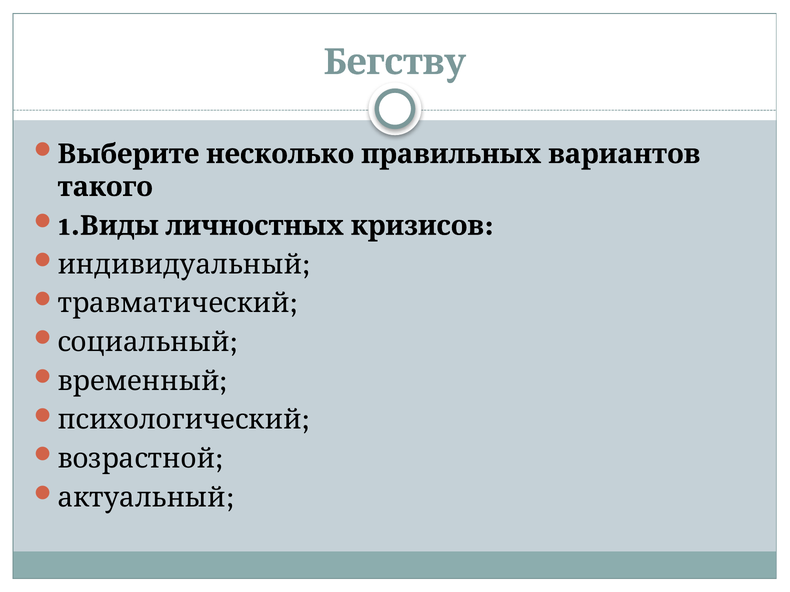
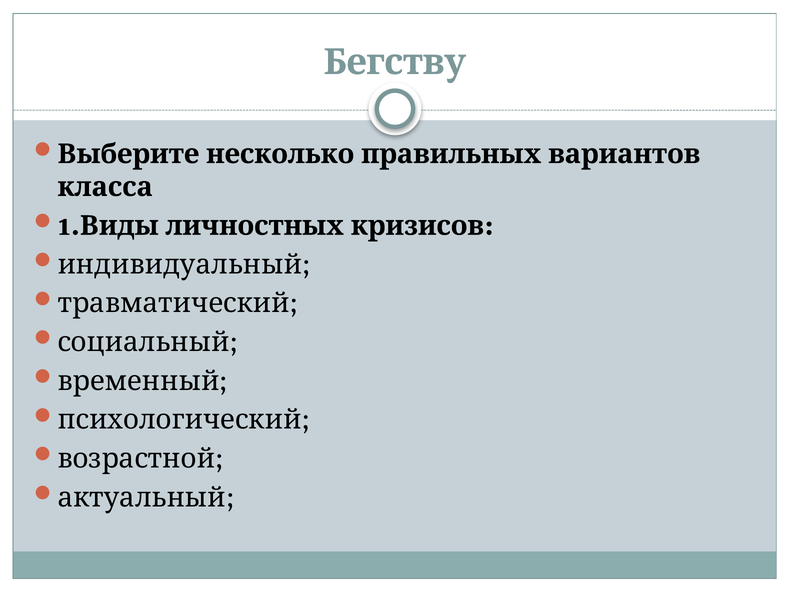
такого: такого -> класса
